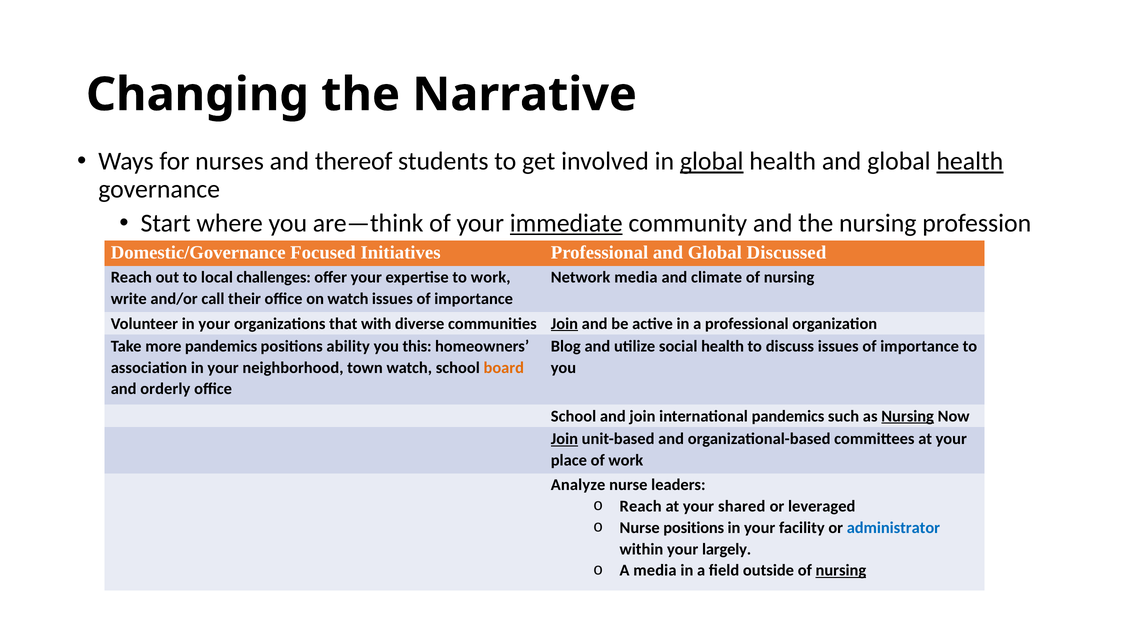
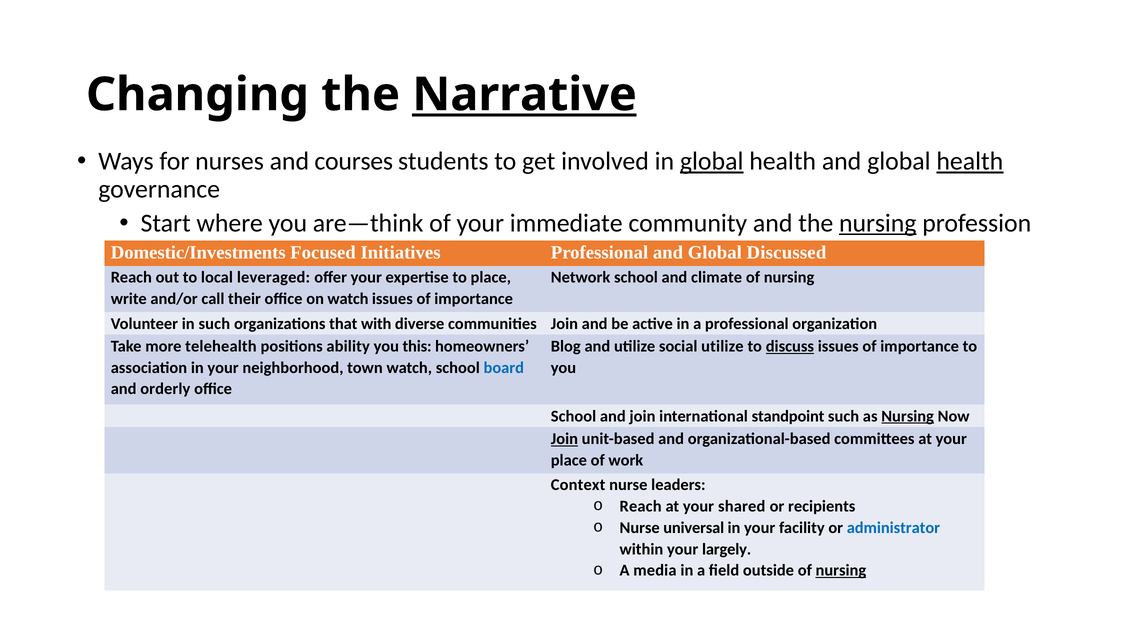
Narrative underline: none -> present
thereof: thereof -> courses
immediate underline: present -> none
nursing at (878, 223) underline: none -> present
Domestic/Governance: Domestic/Governance -> Domestic/Investments
challenges: challenges -> leveraged
to work: work -> place
Network media: media -> school
Volunteer in your: your -> such
Join at (564, 324) underline: present -> none
more pandemics: pandemics -> telehealth
social health: health -> utilize
discuss underline: none -> present
board colour: orange -> blue
international pandemics: pandemics -> standpoint
Analyze: Analyze -> Context
leveraged: leveraged -> recipients
Nurse positions: positions -> universal
